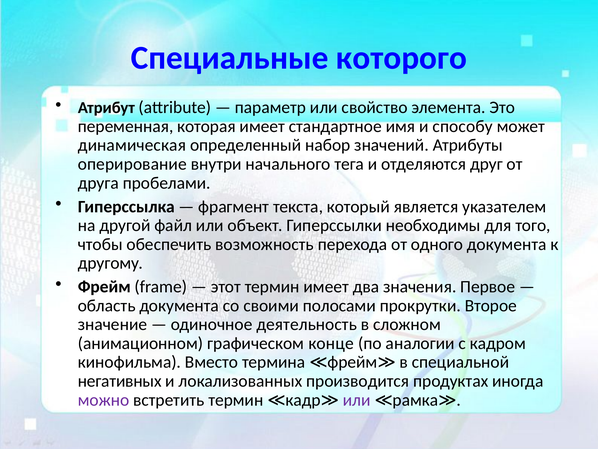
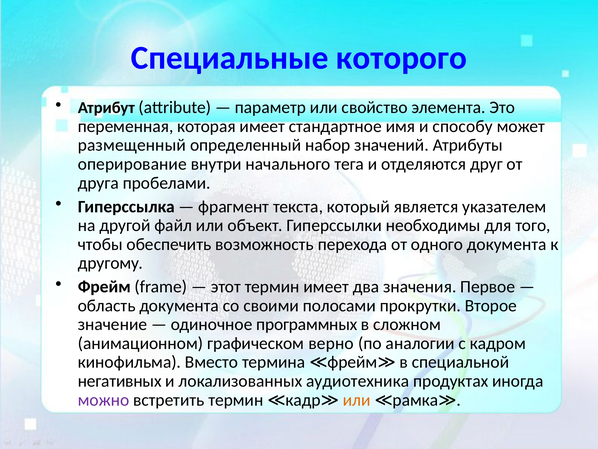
динамическая: динамическая -> размещенный
деятельность: деятельность -> программных
конце: конце -> верно
производится: производится -> аудиотехника
или at (357, 399) colour: purple -> orange
